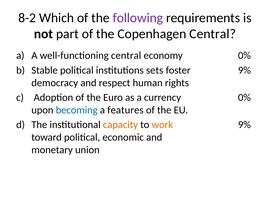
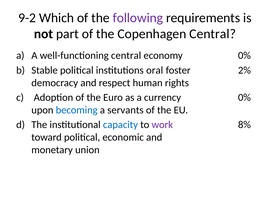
8-2: 8-2 -> 9-2
sets: sets -> oral
9% at (244, 70): 9% -> 2%
features: features -> servants
capacity colour: orange -> blue
work colour: orange -> purple
9% at (244, 125): 9% -> 8%
